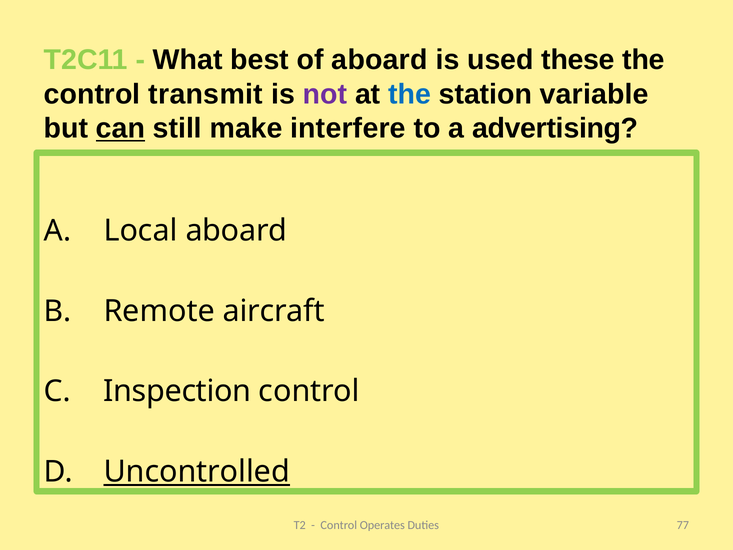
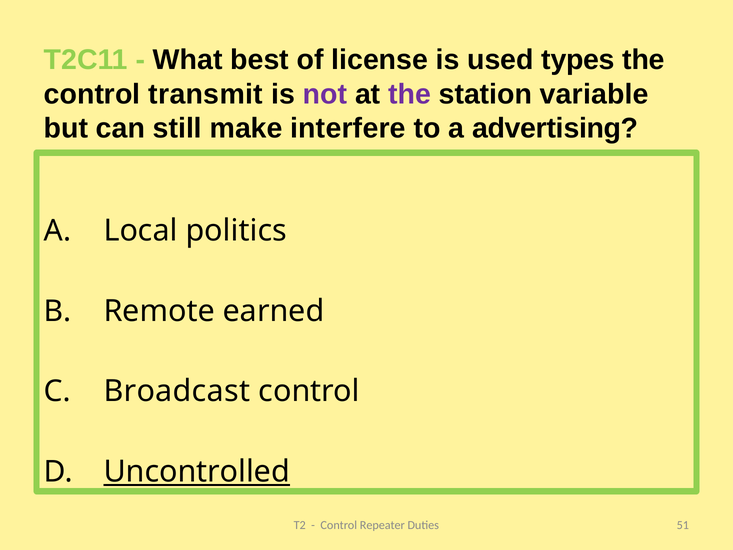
of aboard: aboard -> license
these: these -> types
the at (410, 94) colour: blue -> purple
can underline: present -> none
Local aboard: aboard -> politics
aircraft: aircraft -> earned
Inspection: Inspection -> Broadcast
Operates: Operates -> Repeater
77: 77 -> 51
